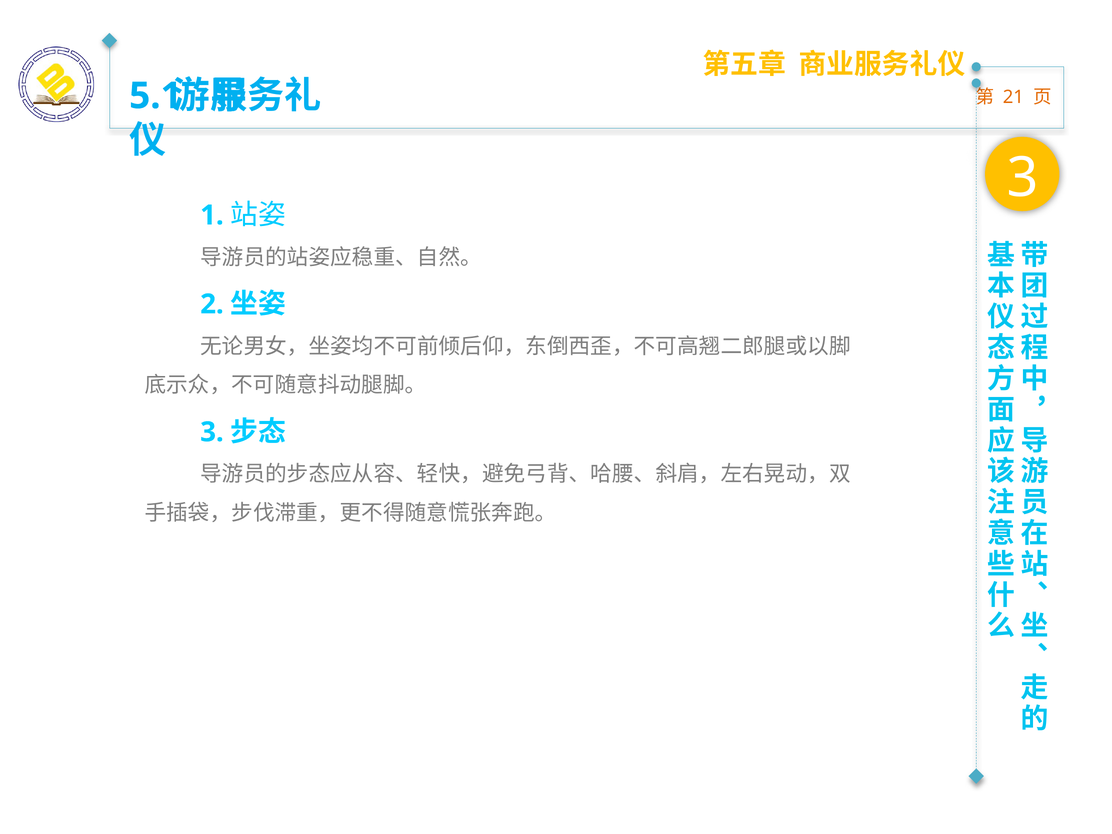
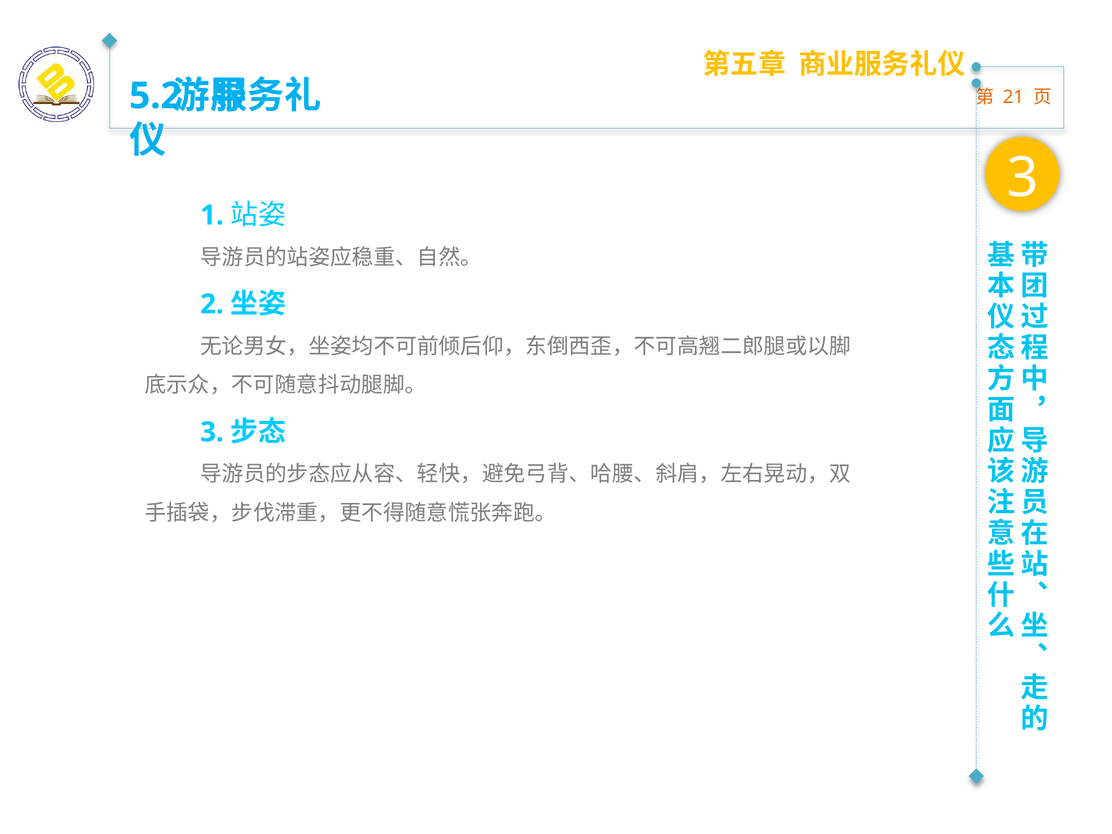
5.1: 5.1 -> 5.2
